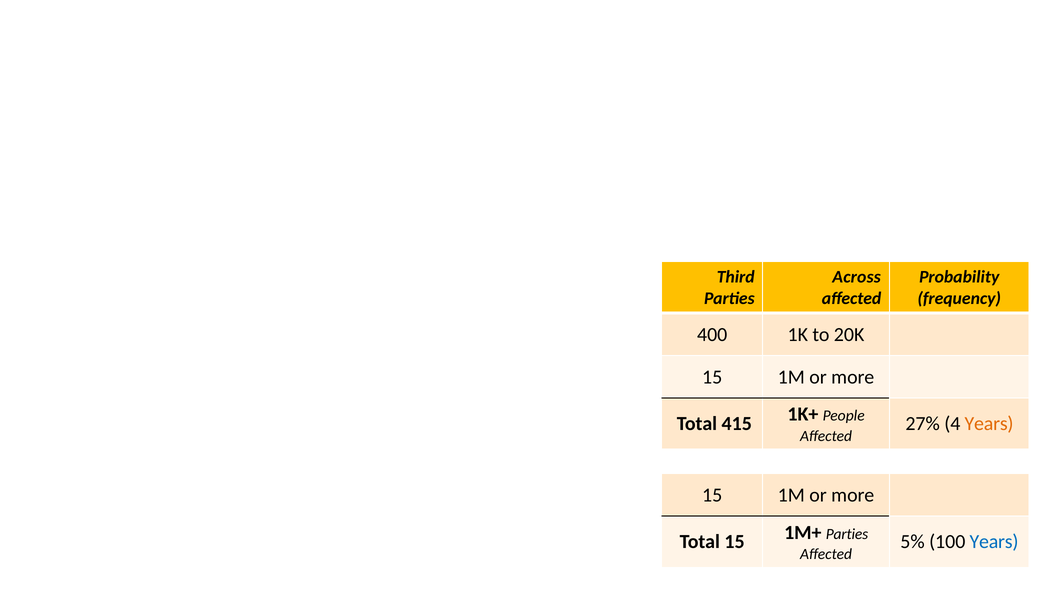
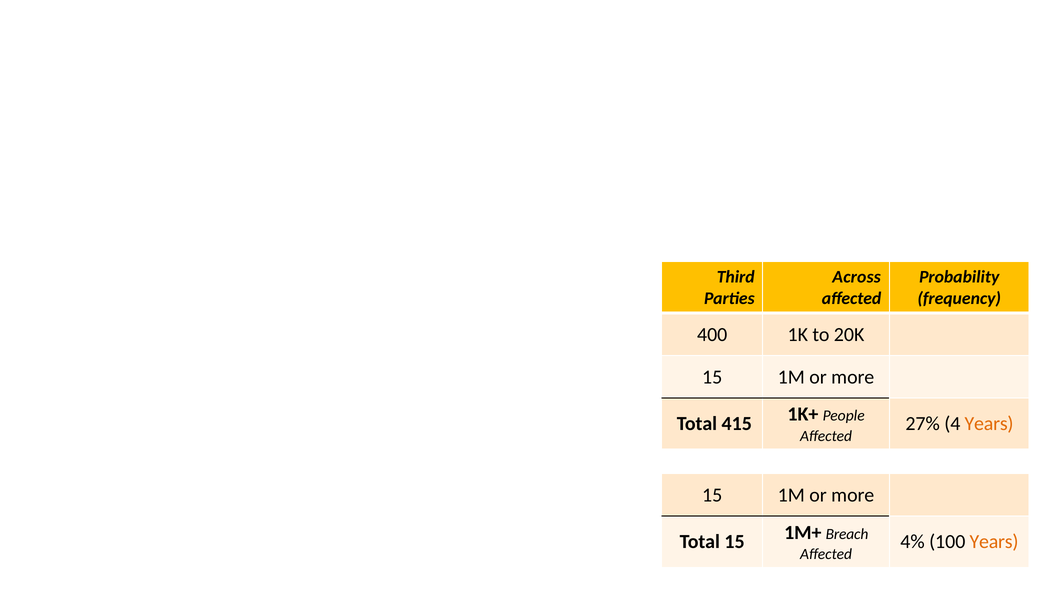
1M+ Parties: Parties -> Breach
5%: 5% -> 4%
Years at (994, 542) colour: blue -> orange
